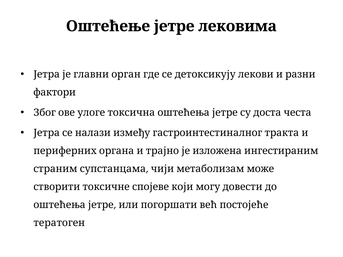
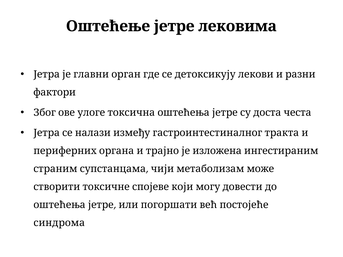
тератоген: тератоген -> синдрома
